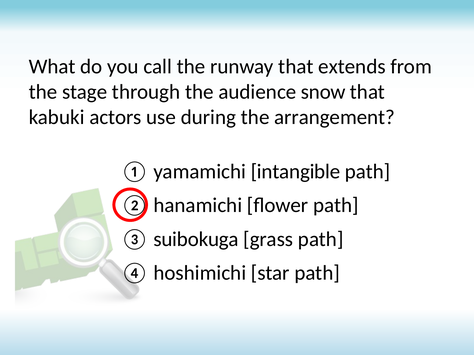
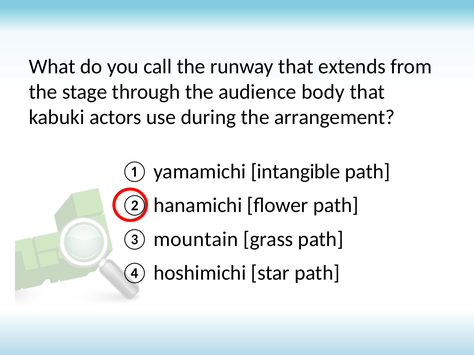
snow: snow -> body
suibokuga: suibokuga -> mountain
